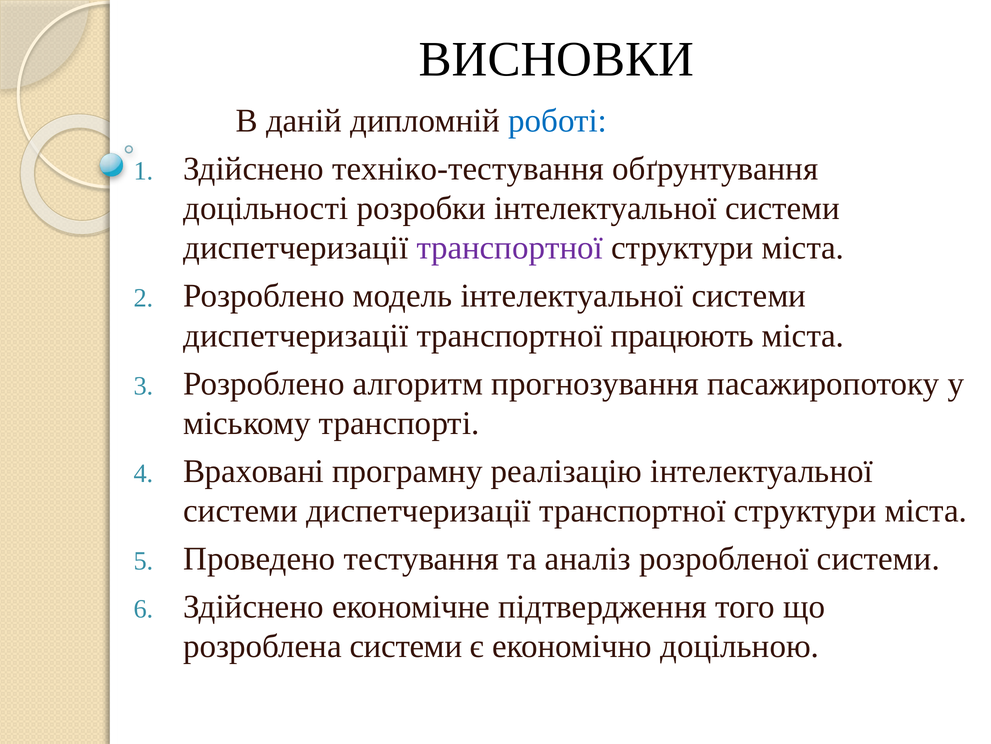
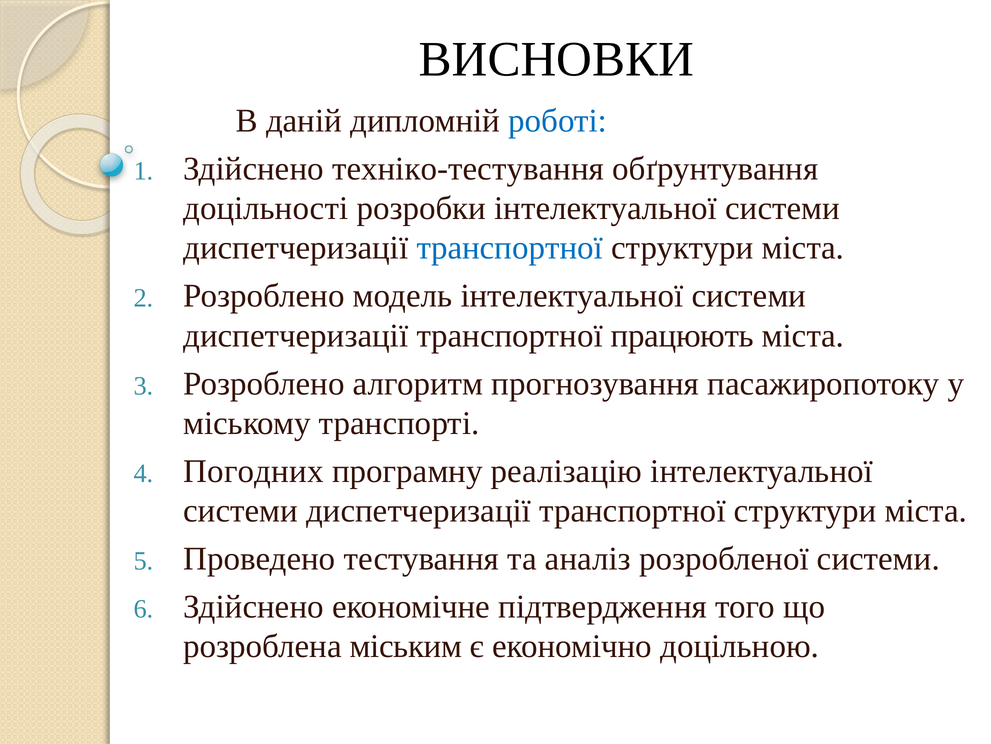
транспортної at (510, 248) colour: purple -> blue
Враховані: Враховані -> Погодних
розроблена системи: системи -> міським
